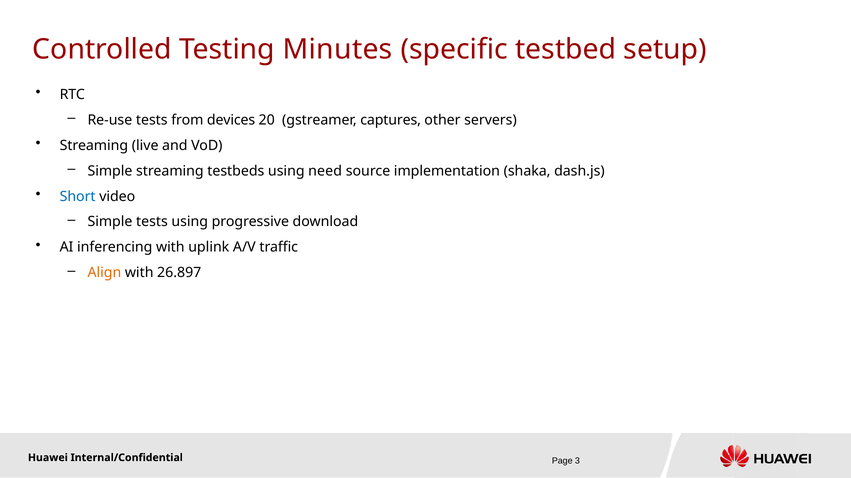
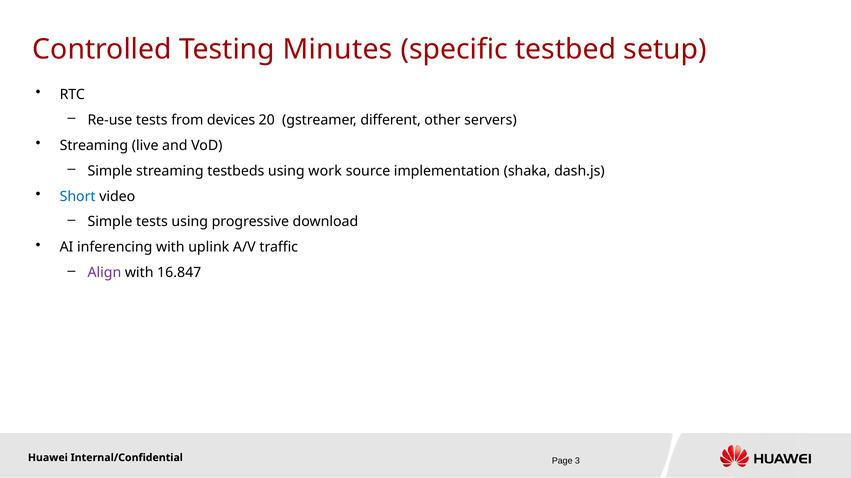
captures: captures -> different
need: need -> work
Align colour: orange -> purple
26.897: 26.897 -> 16.847
